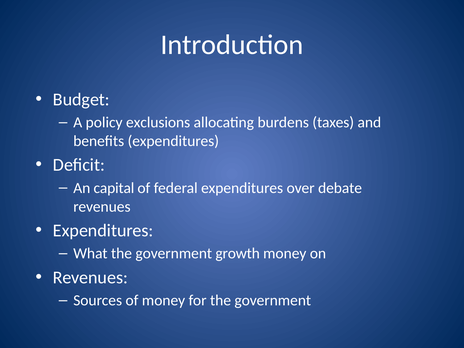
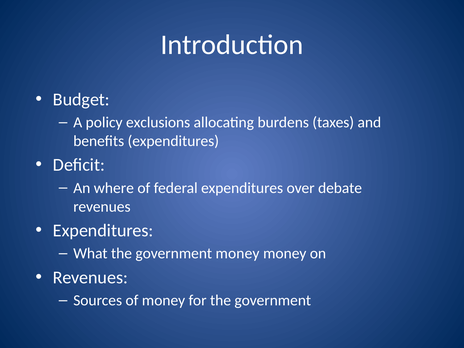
capital: capital -> where
government growth: growth -> money
